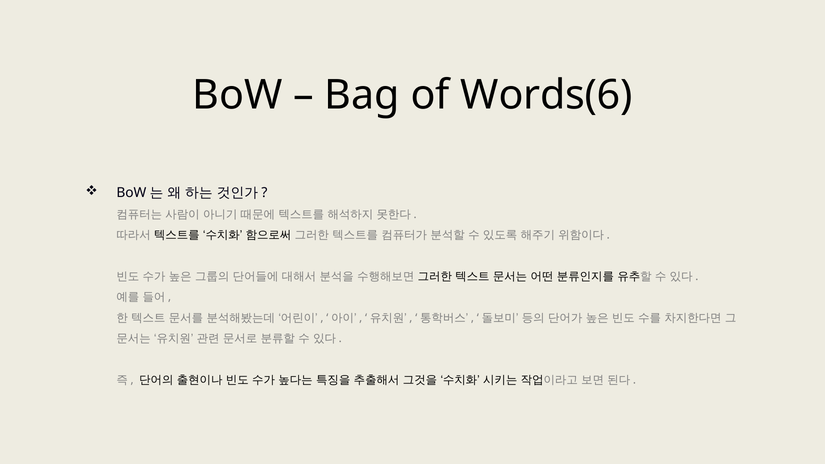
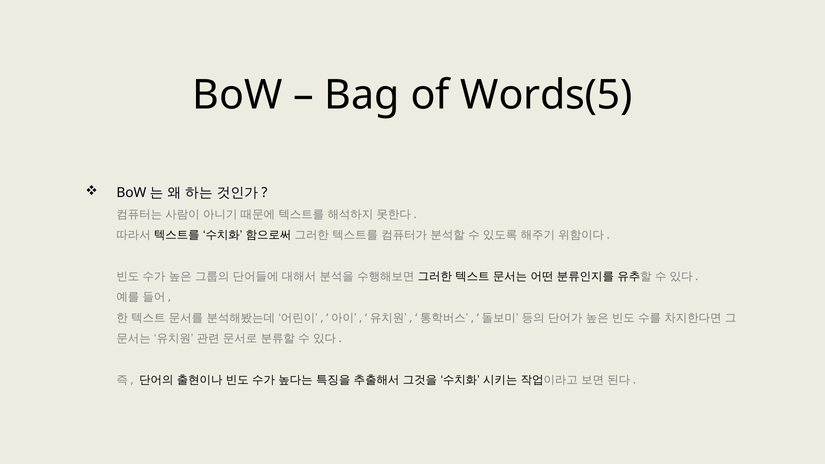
Words(6: Words(6 -> Words(5
